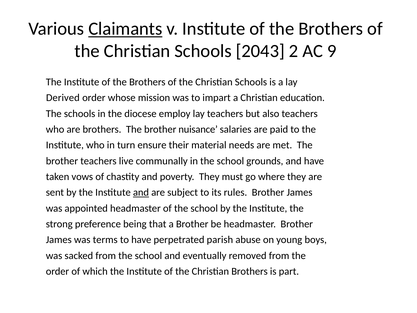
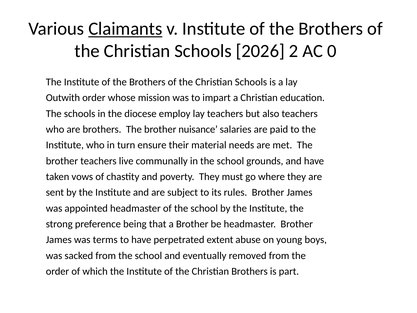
2043: 2043 -> 2026
9: 9 -> 0
Derived: Derived -> Outwith
and at (141, 192) underline: present -> none
parish: parish -> extent
